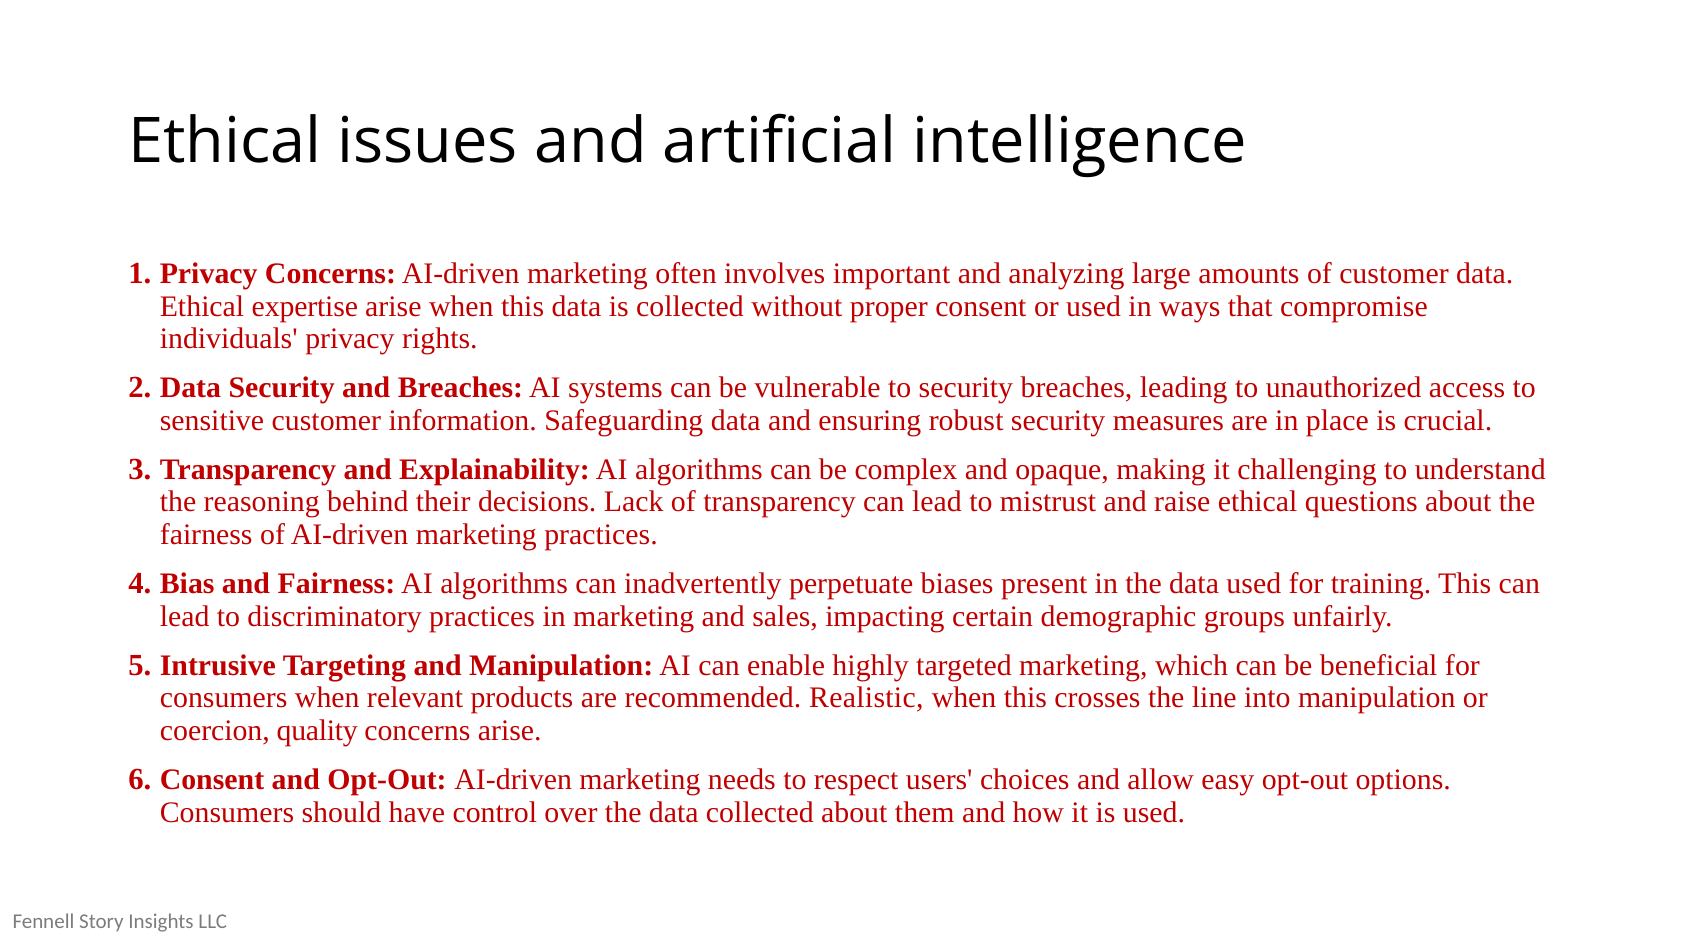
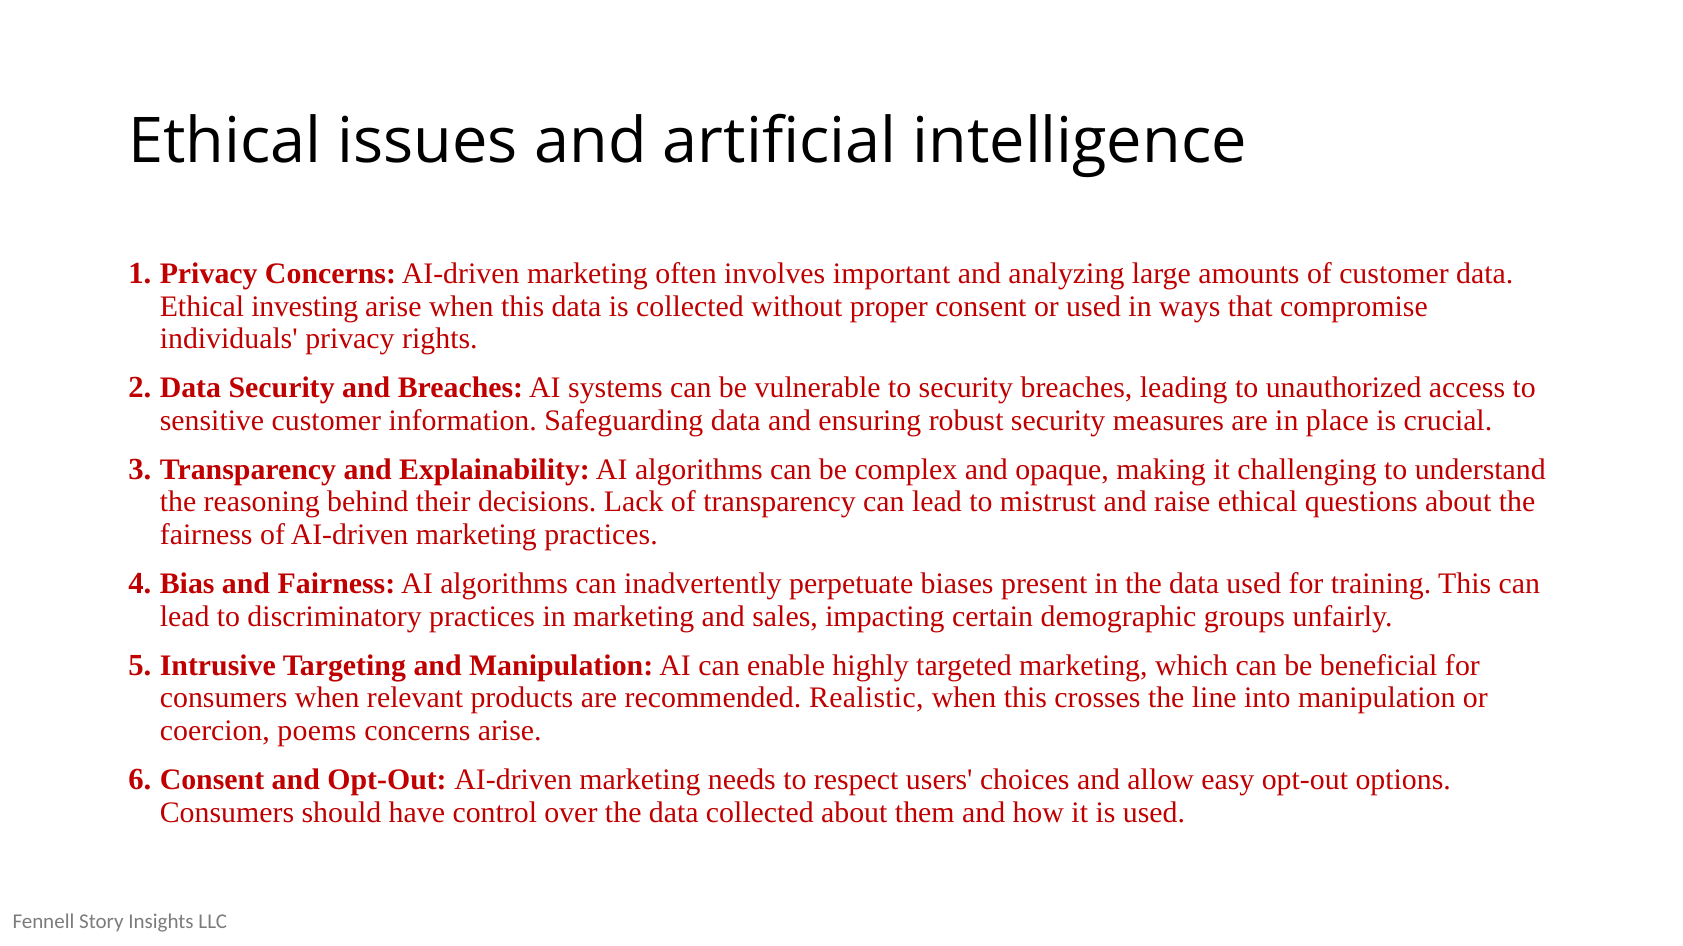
expertise: expertise -> investing
quality: quality -> poems
